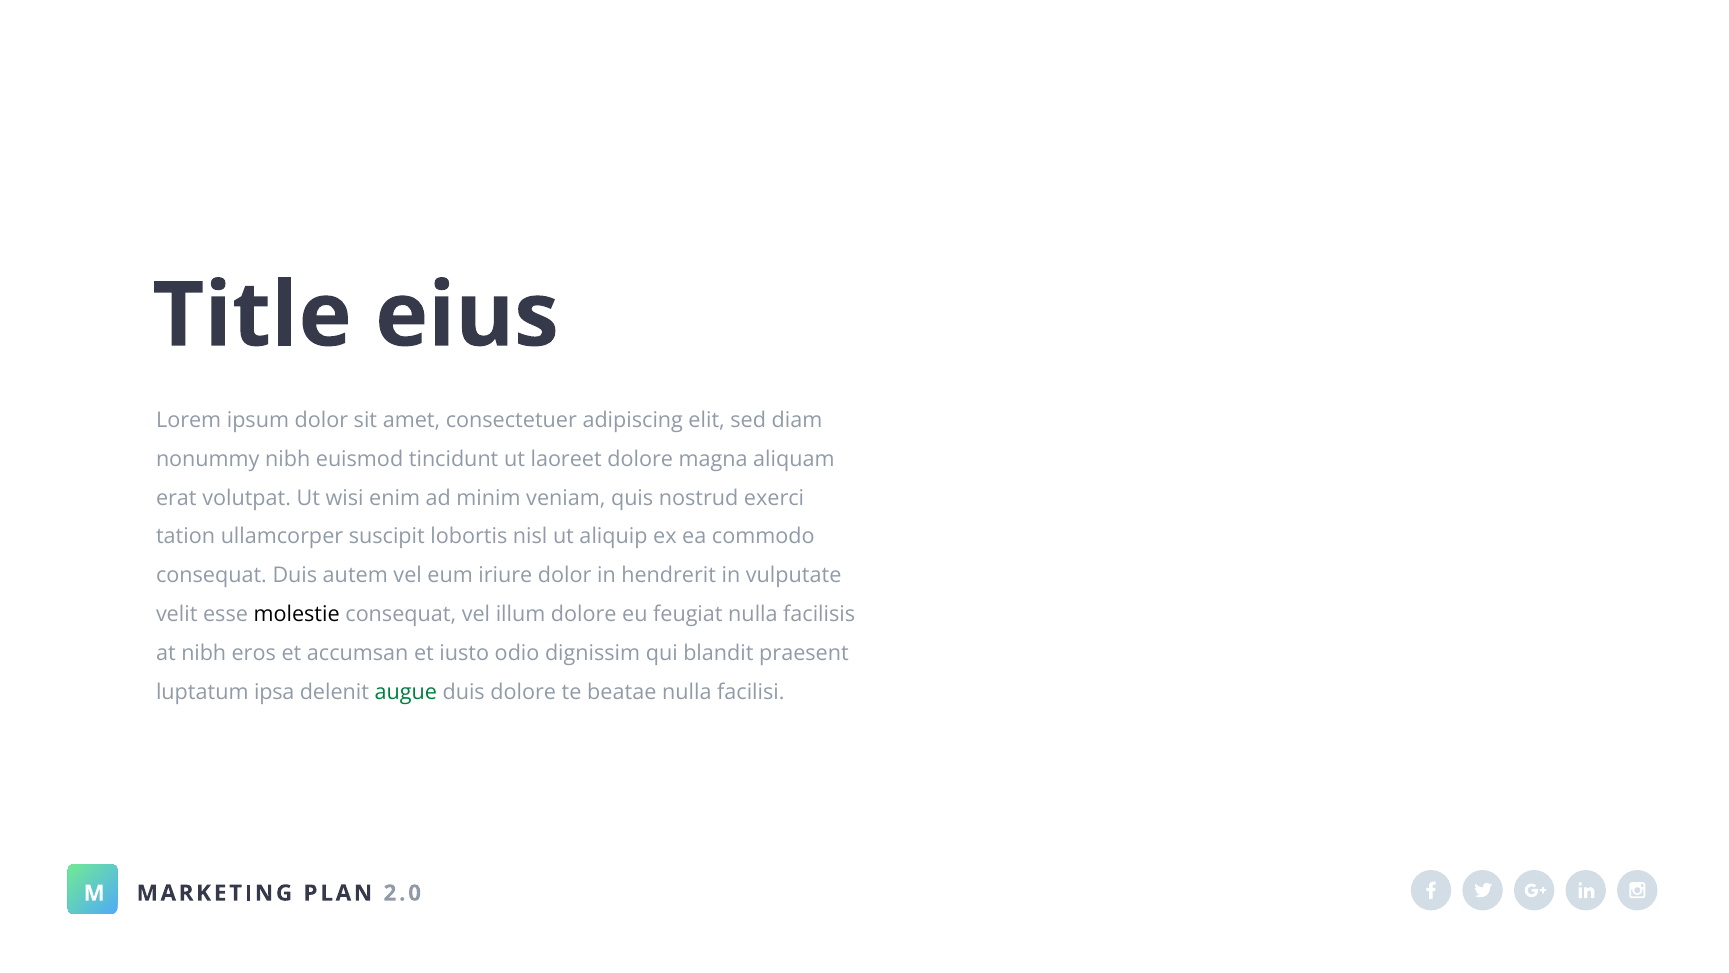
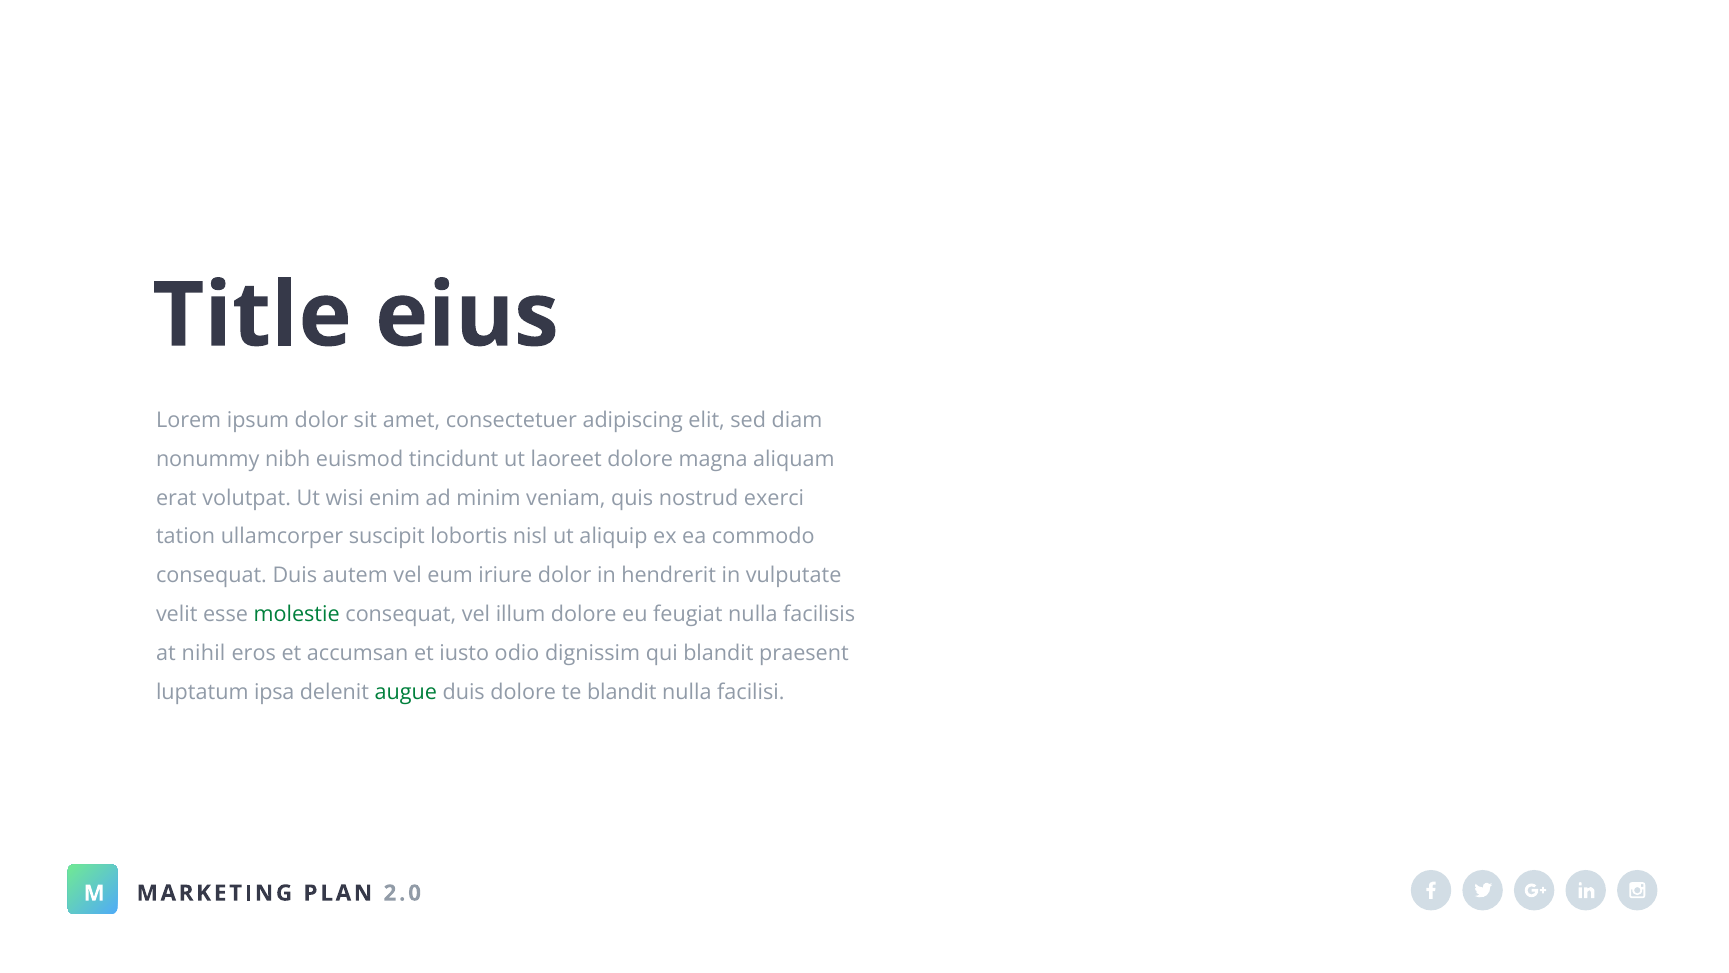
molestie colour: black -> green
at nibh: nibh -> nihil
te beatae: beatae -> blandit
